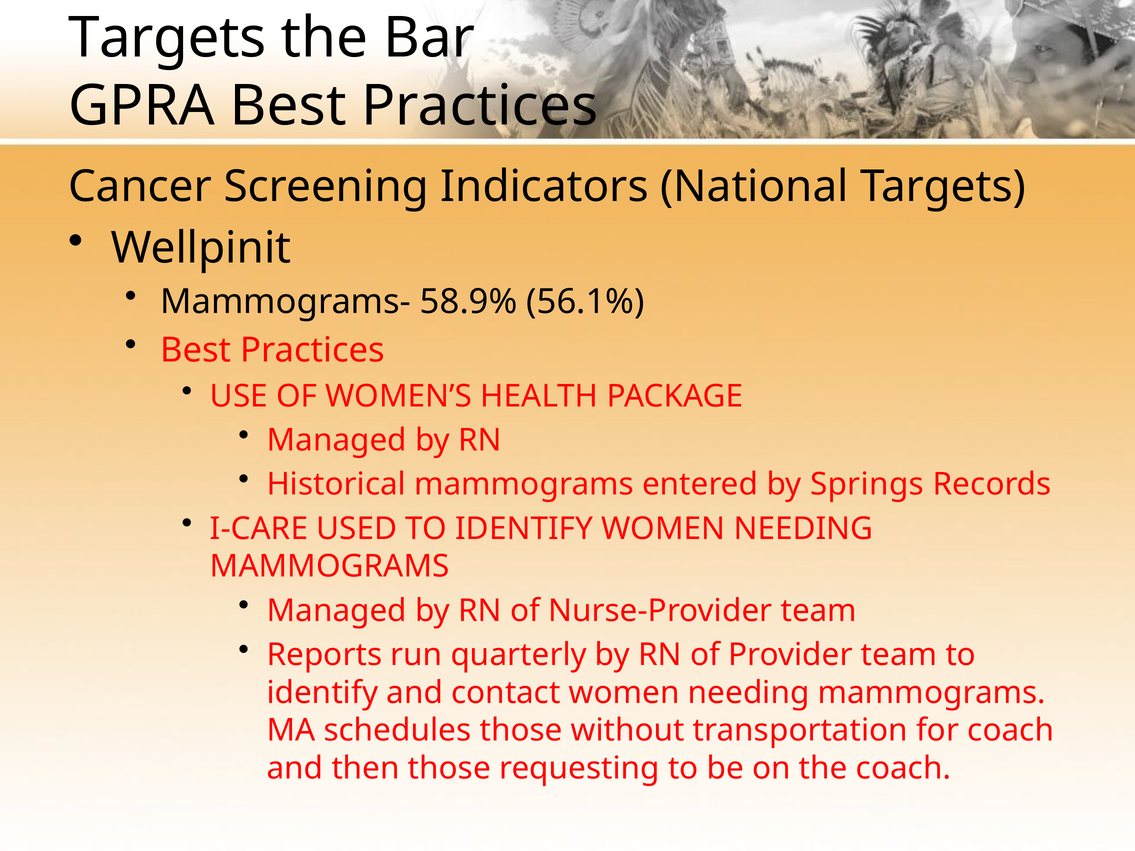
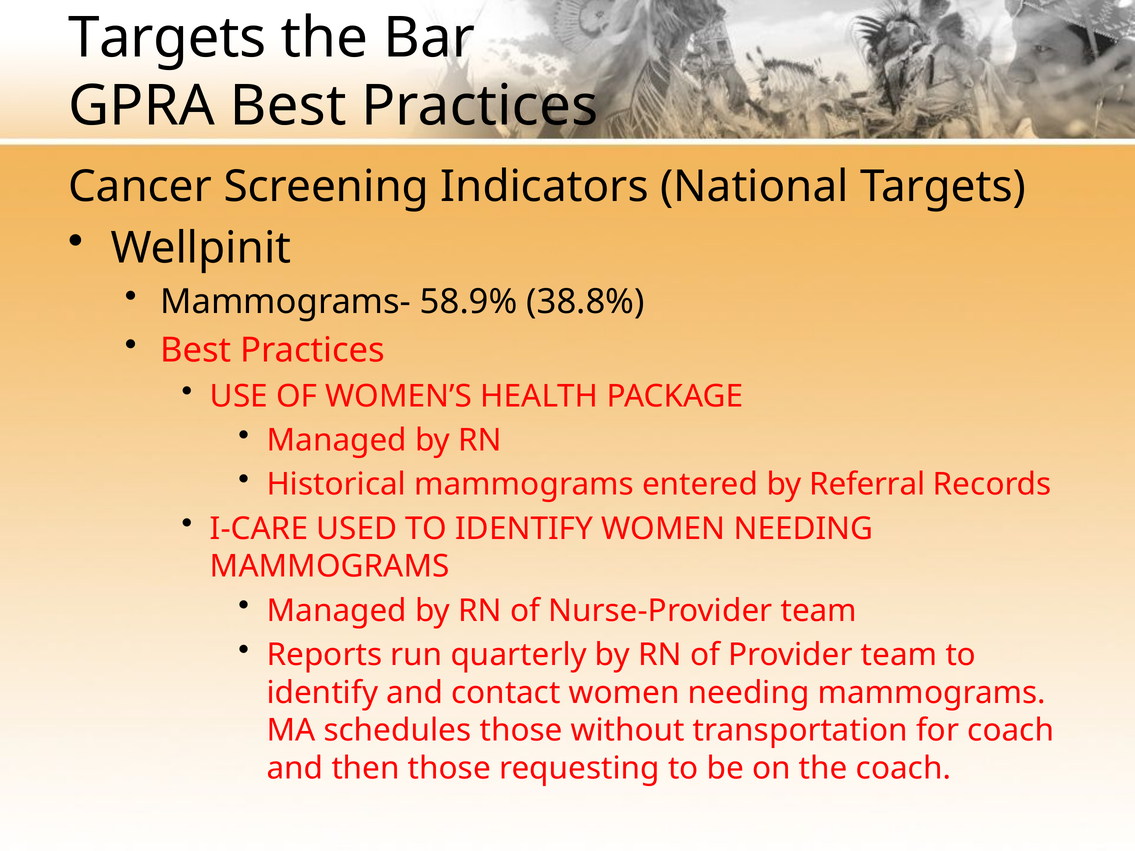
56.1%: 56.1% -> 38.8%
Springs: Springs -> Referral
